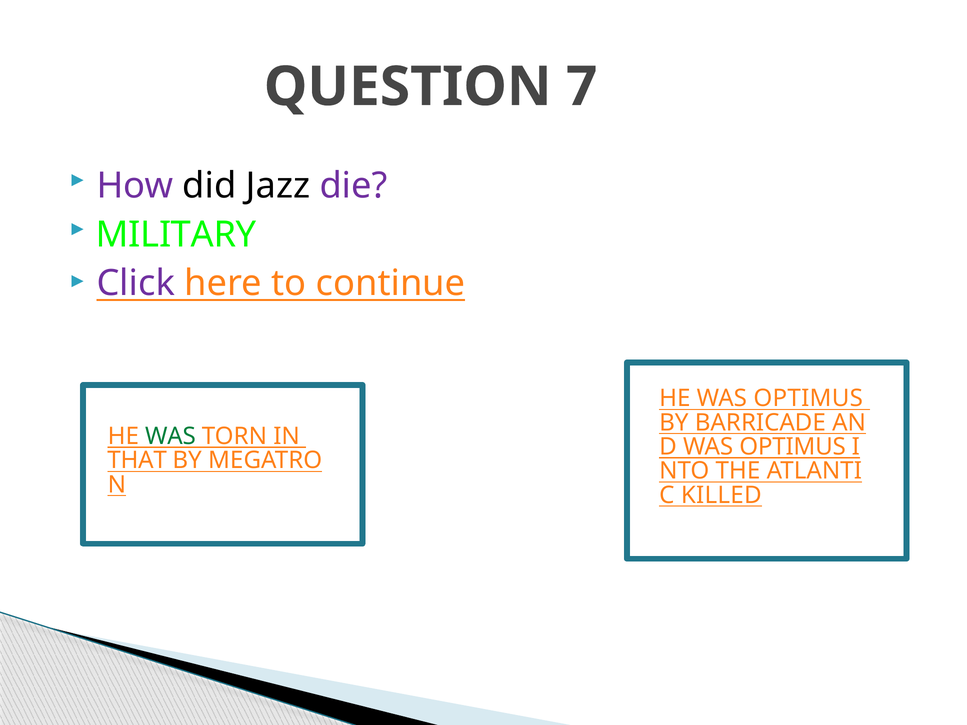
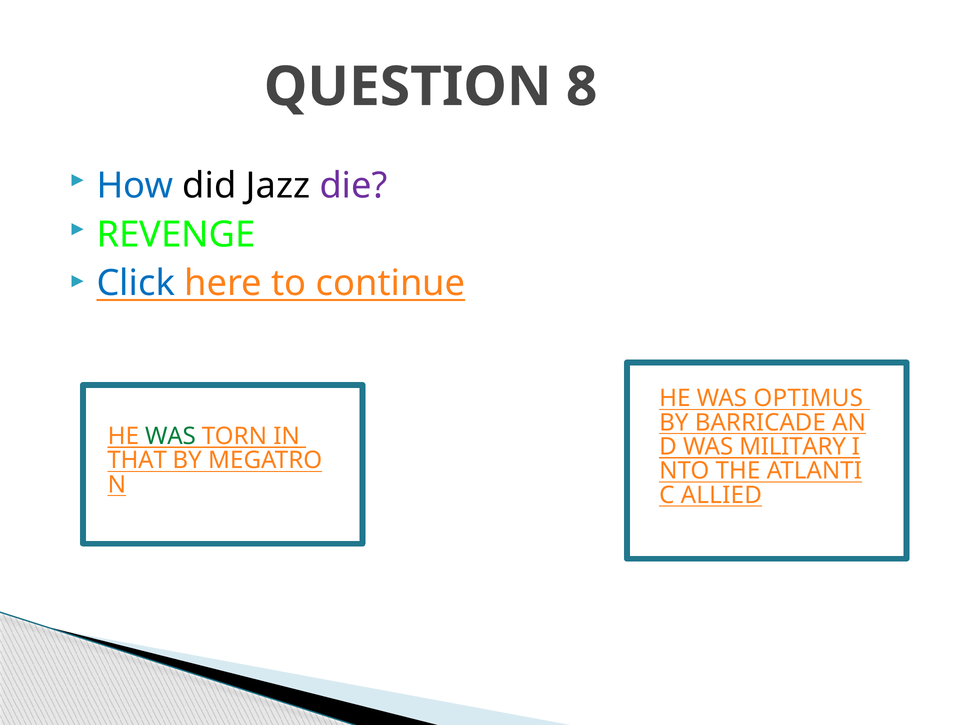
7: 7 -> 8
How colour: purple -> blue
MILITARY: MILITARY -> REVENGE
Click colour: purple -> blue
OPTIMUS at (793, 447): OPTIMUS -> MILITARY
KILLED: KILLED -> ALLIED
